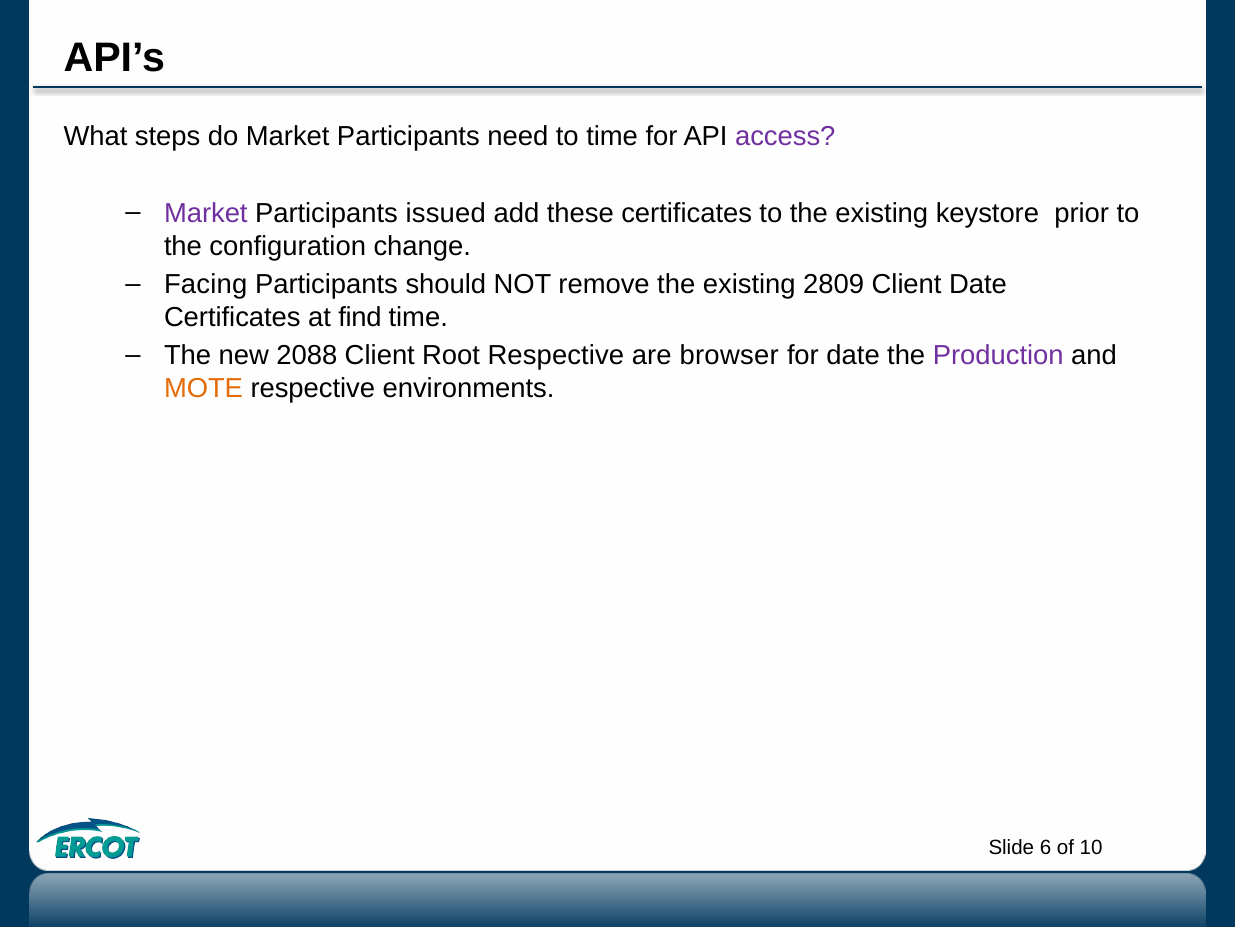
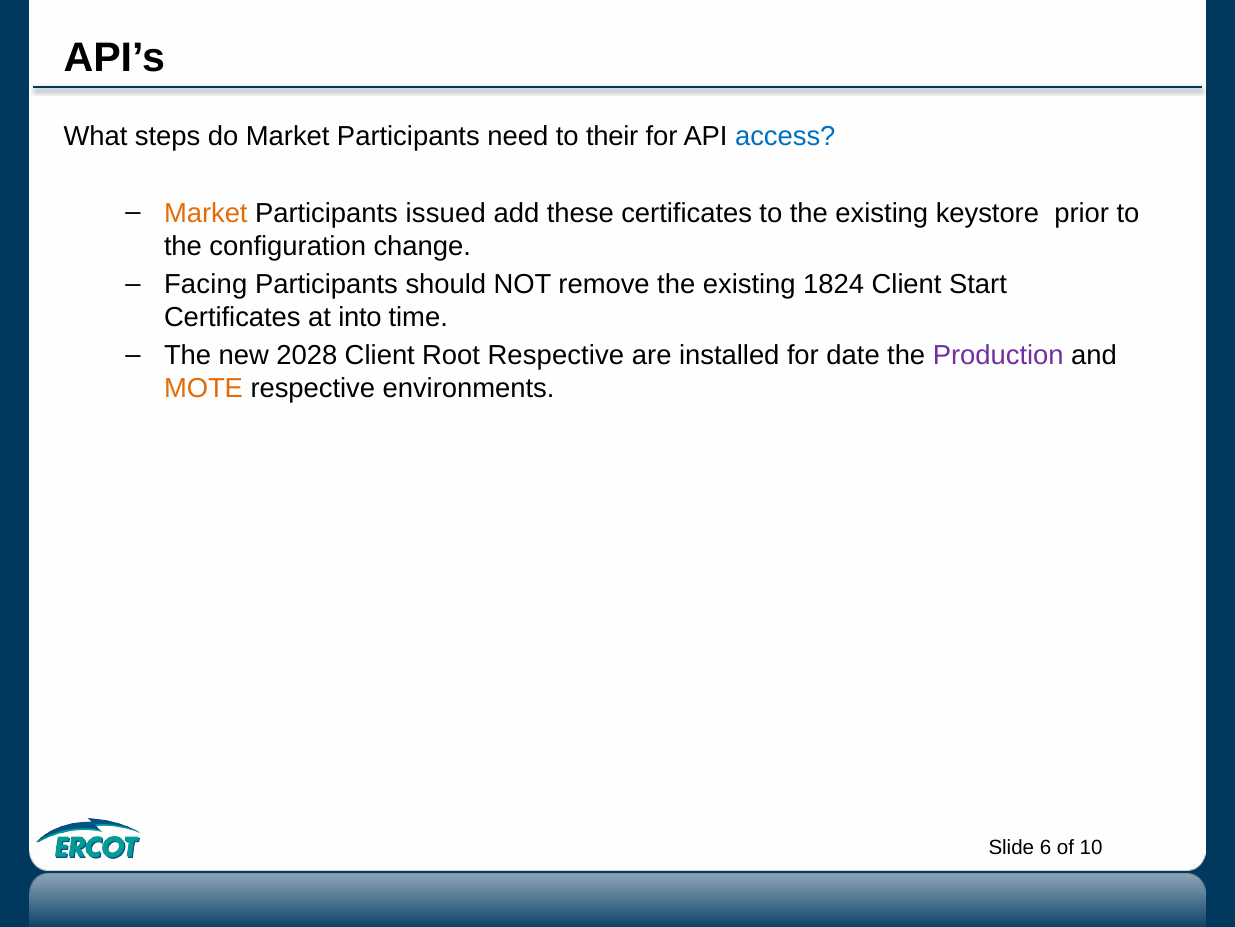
to time: time -> their
access colour: purple -> blue
Market at (206, 213) colour: purple -> orange
2809: 2809 -> 1824
Client Date: Date -> Start
find: find -> into
2088: 2088 -> 2028
browser: browser -> installed
